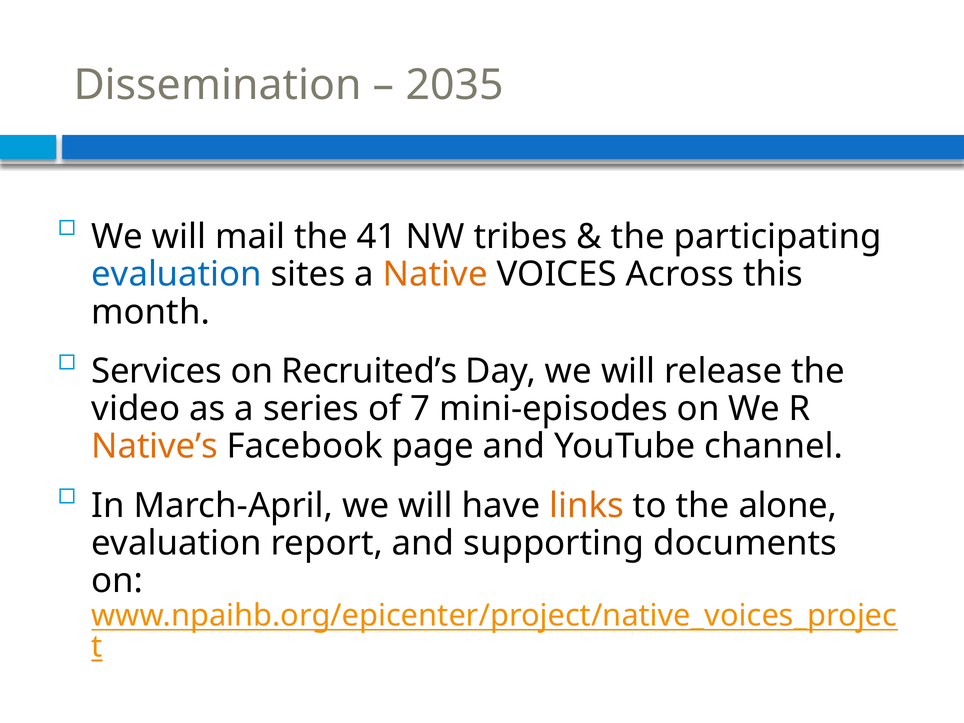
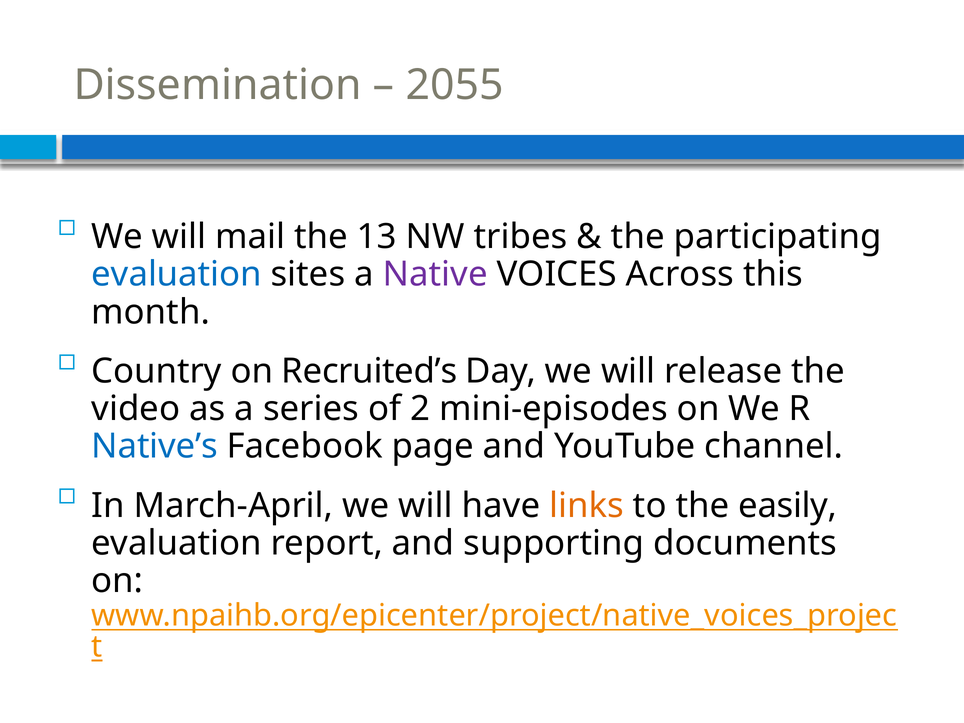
2035: 2035 -> 2055
41: 41 -> 13
Native colour: orange -> purple
Services: Services -> Country
7: 7 -> 2
Native’s colour: orange -> blue
alone: alone -> easily
